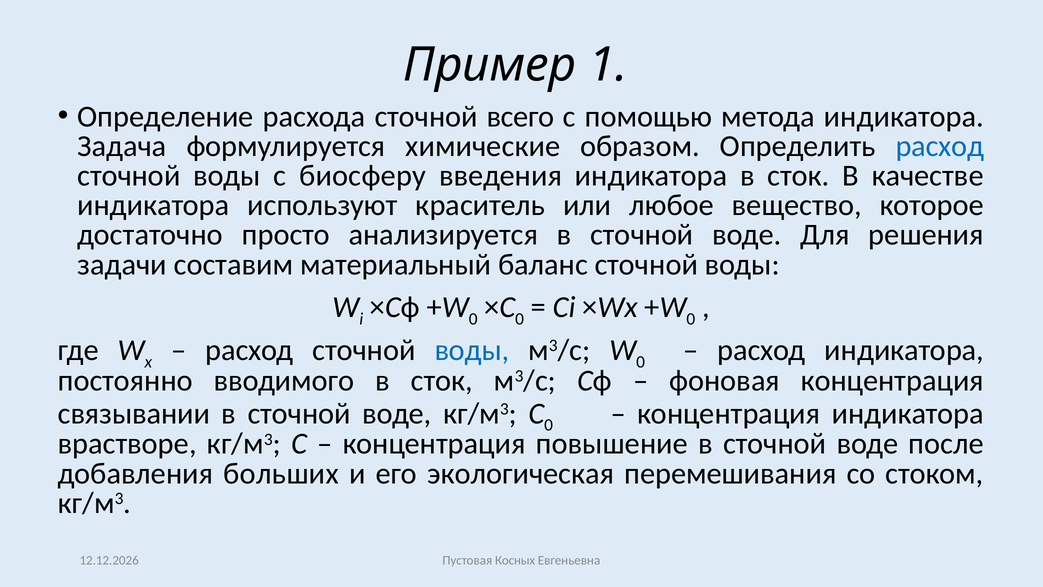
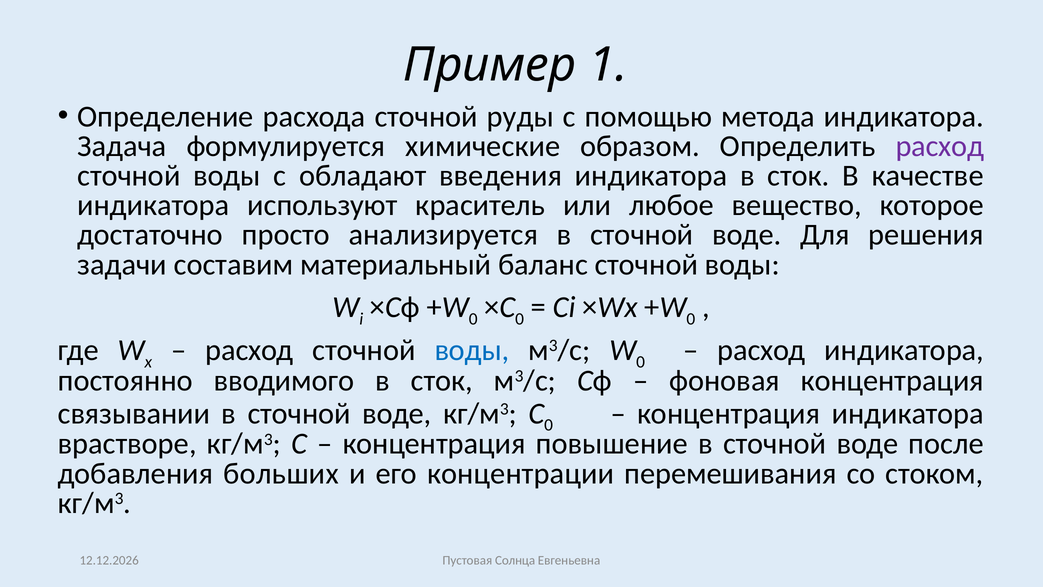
всего: всего -> руды
расход at (940, 146) colour: blue -> purple
биосферу: биосферу -> обладают
экологическая: экологическая -> концентрации
Косных: Косных -> Солнца
